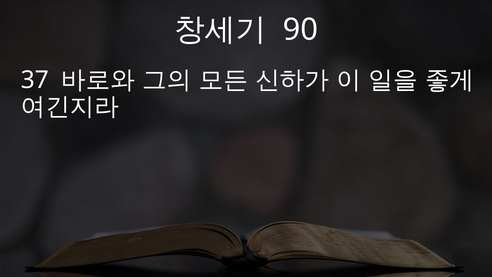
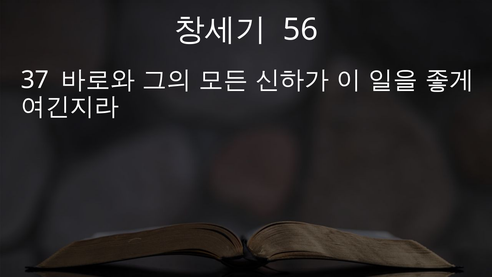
90: 90 -> 56
